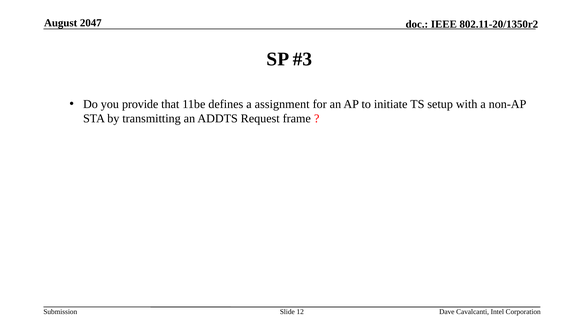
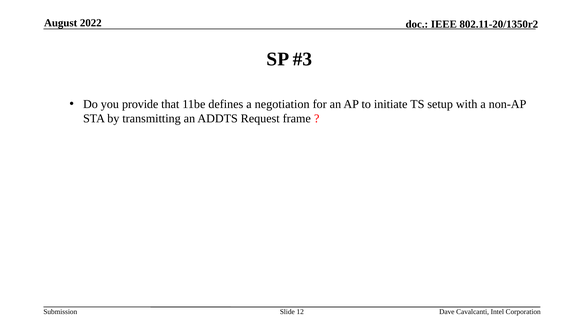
2047: 2047 -> 2022
assignment: assignment -> negotiation
